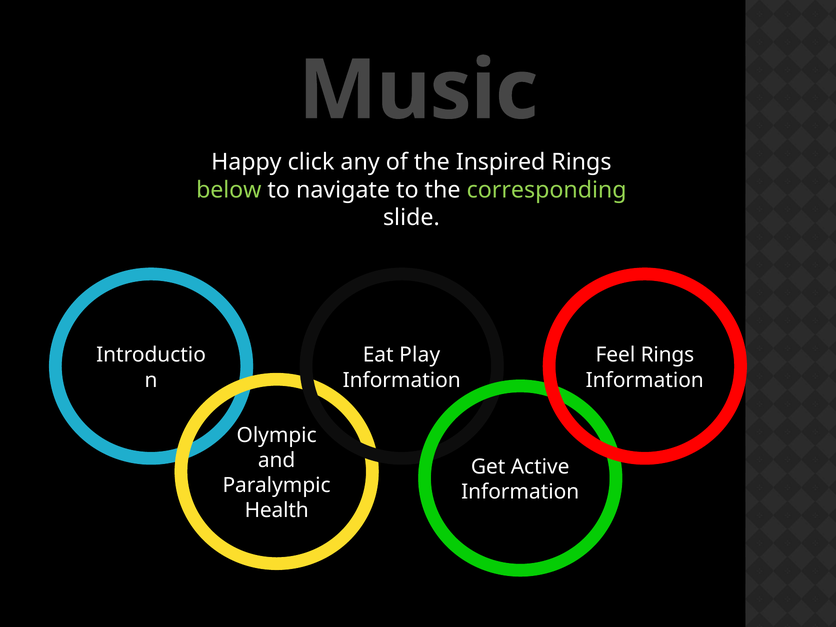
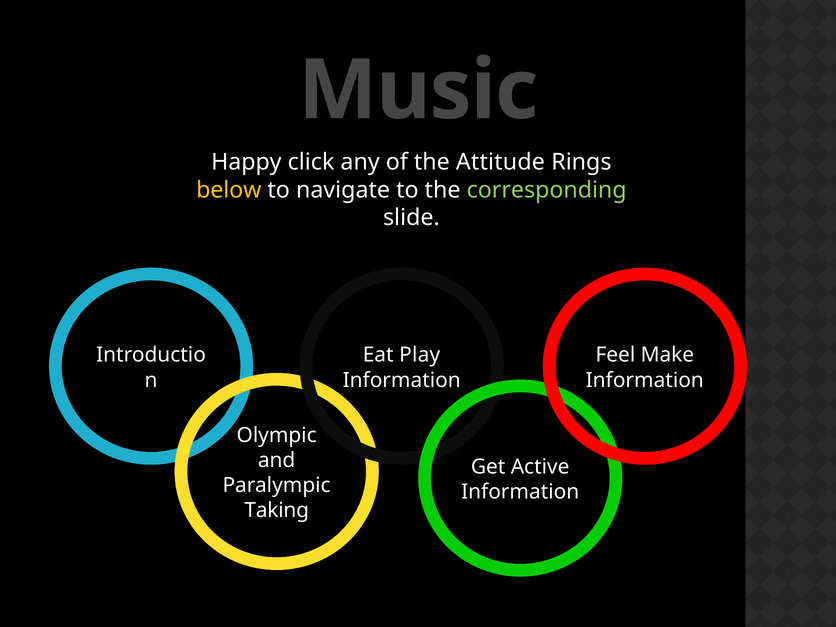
Inspired: Inspired -> Attitude
below colour: light green -> yellow
Feel Rings: Rings -> Make
Health: Health -> Taking
